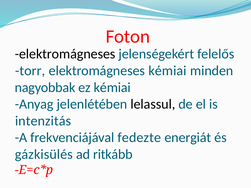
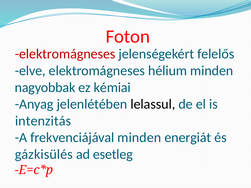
elektromágneses at (65, 54) colour: black -> red
torr: torr -> elve
elektromágneses kémiai: kémiai -> hélium
frekvenciájával fedezte: fedezte -> minden
ritkább: ritkább -> esetleg
